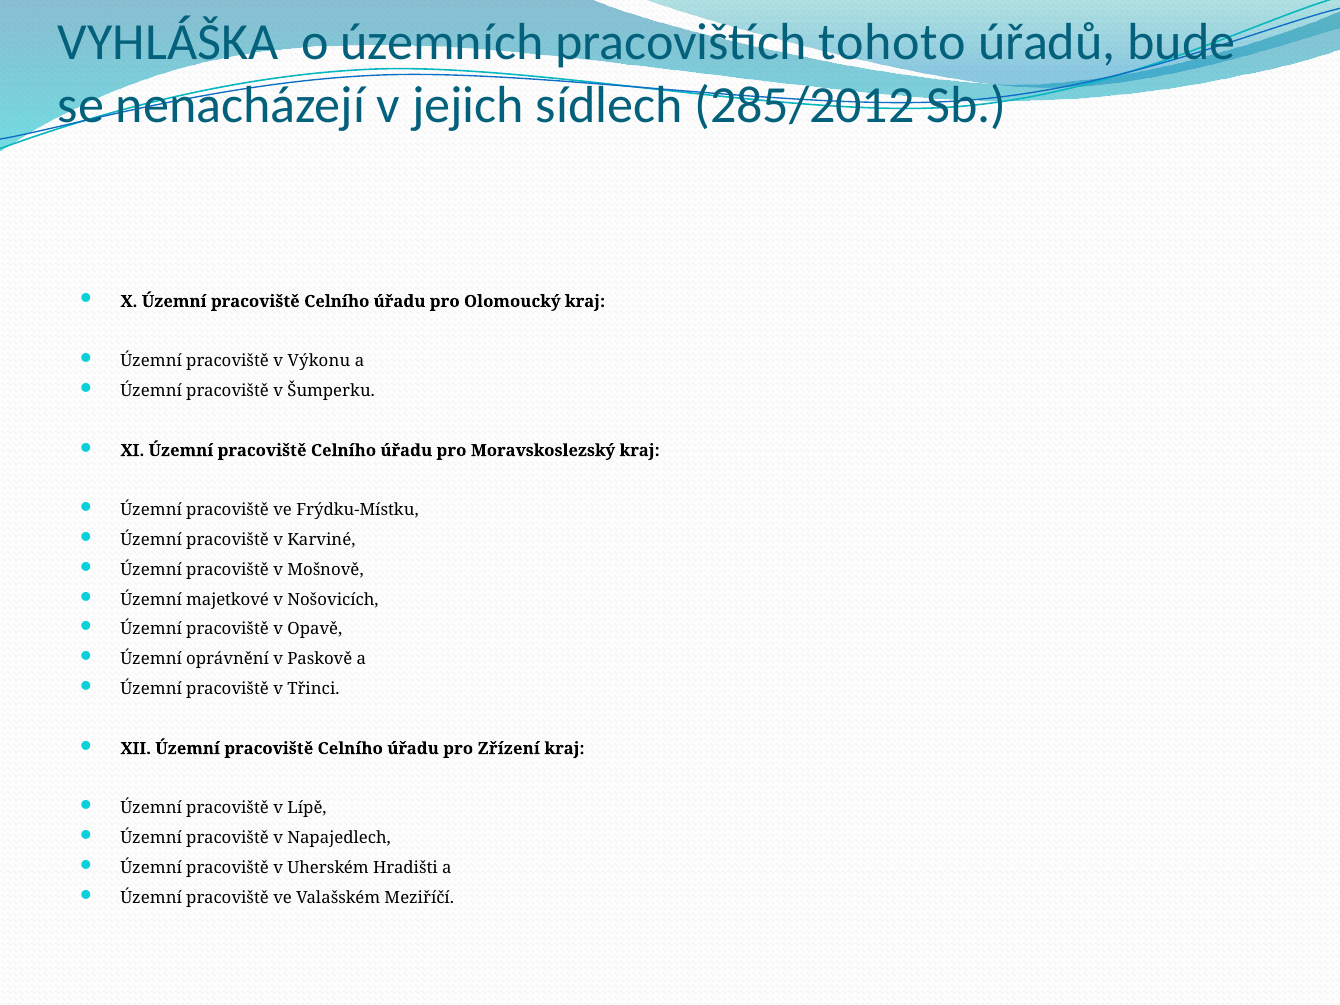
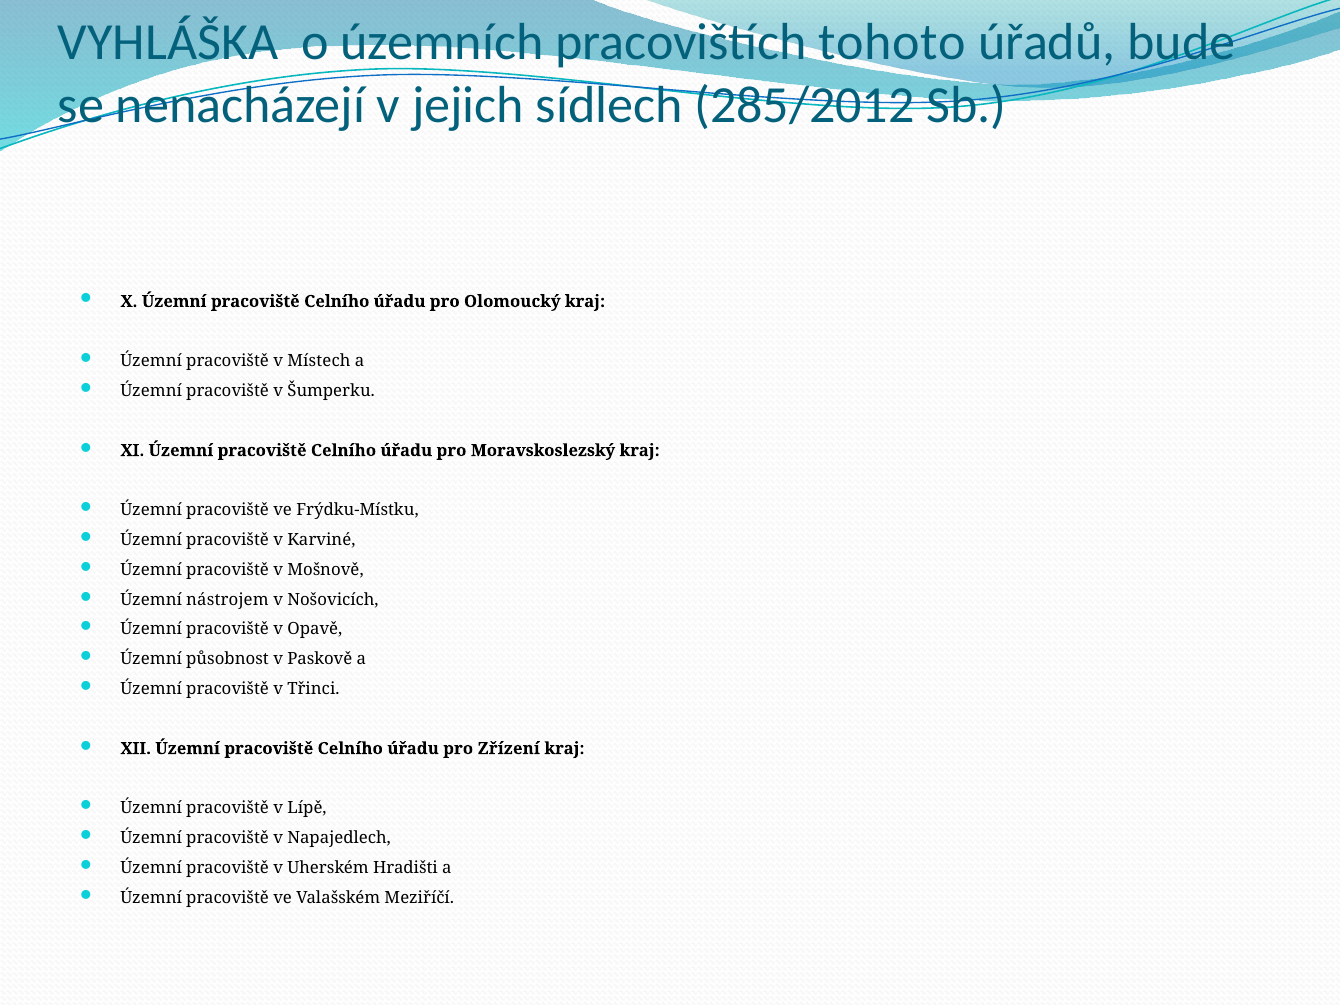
Výkonu: Výkonu -> Místech
majetkové: majetkové -> nástrojem
oprávnění: oprávnění -> působnost
